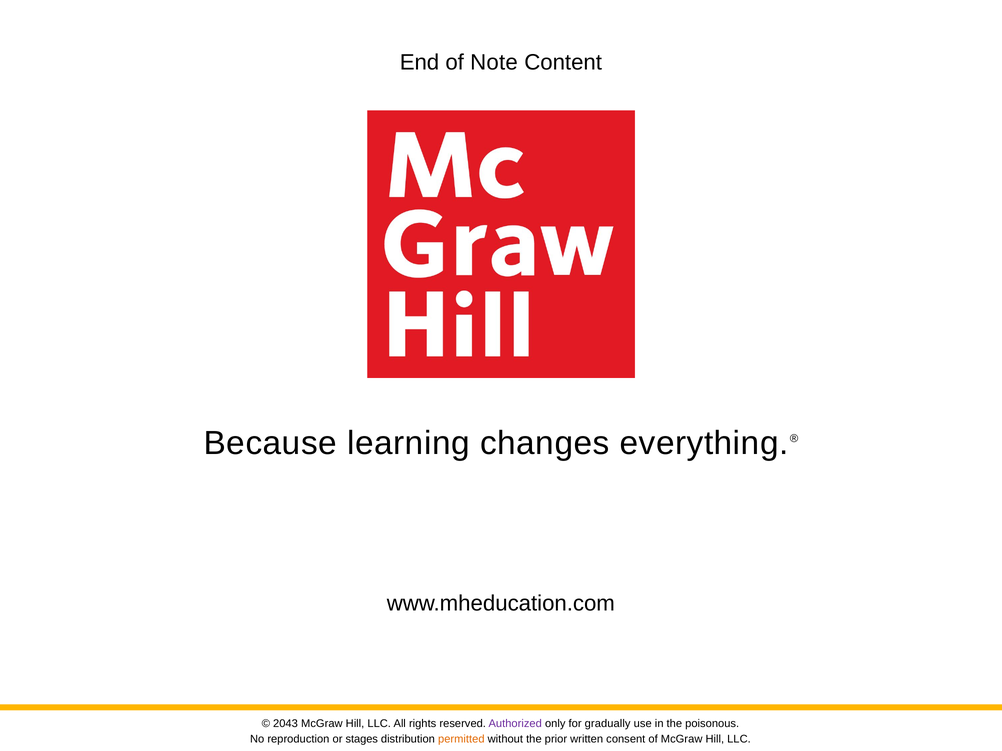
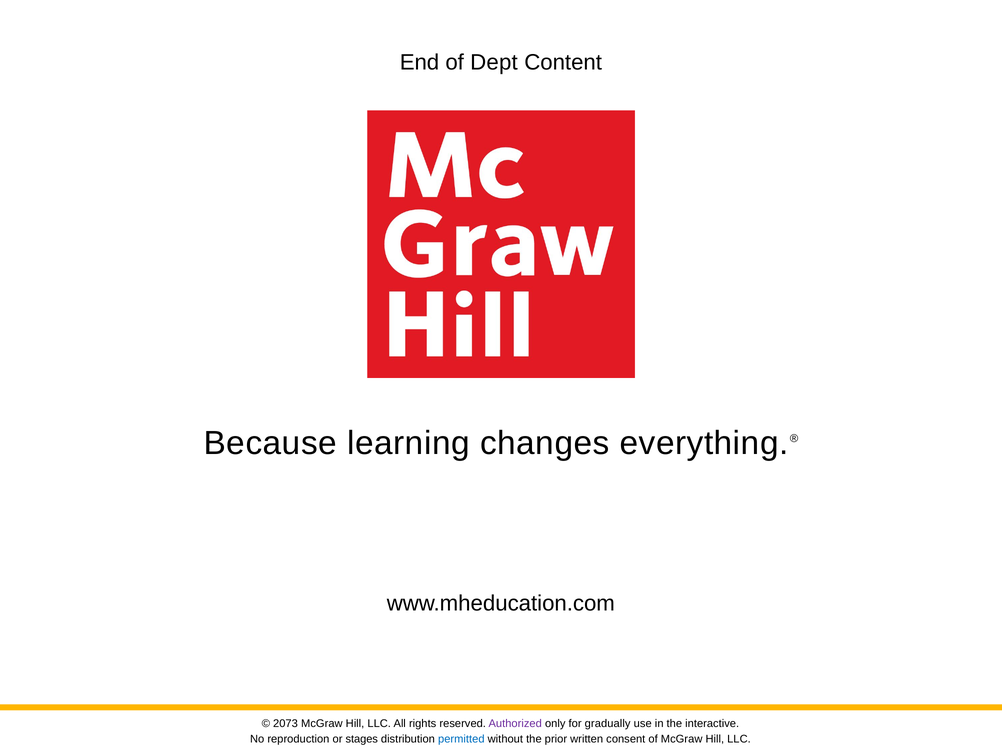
Note: Note -> Dept
2043: 2043 -> 2073
poisonous: poisonous -> interactive
permitted colour: orange -> blue
